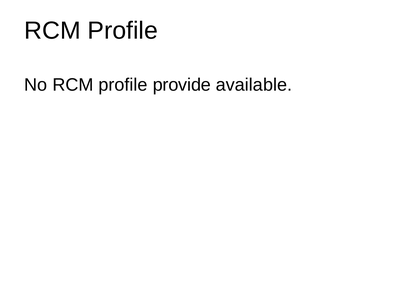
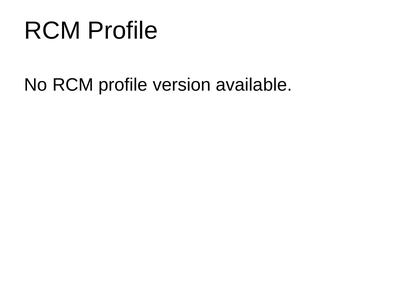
provide: provide -> version
